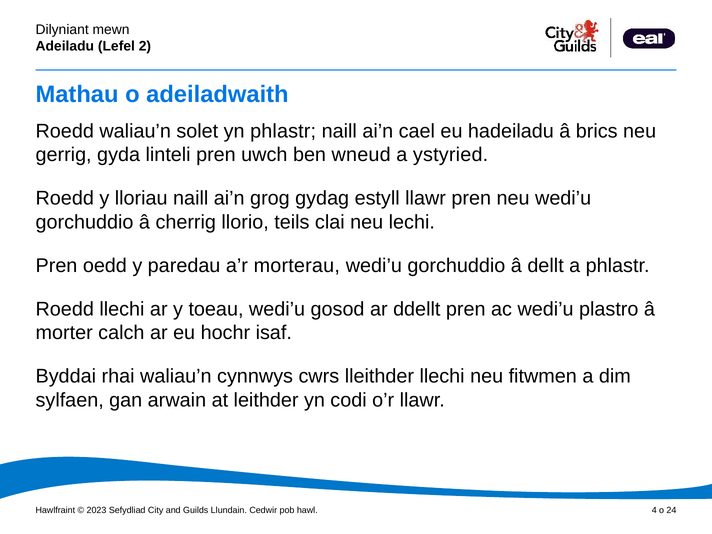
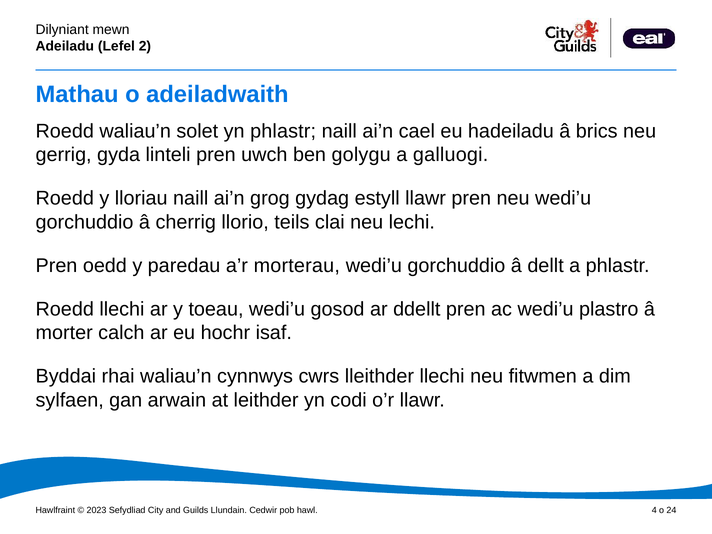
wneud: wneud -> golygu
ystyried: ystyried -> galluogi
